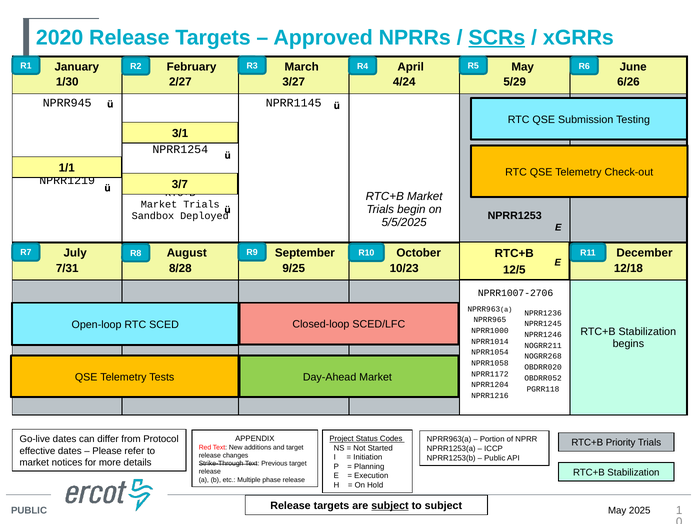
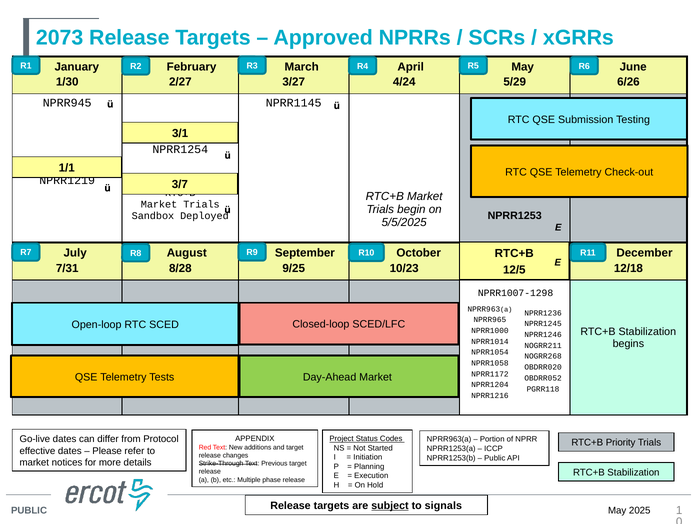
2020: 2020 -> 2073
SCRs underline: present -> none
NPRR1007-2706: NPRR1007-2706 -> NPRR1007-1298
to subject: subject -> signals
